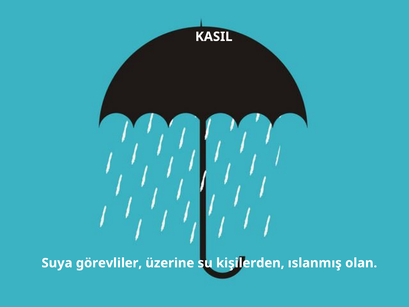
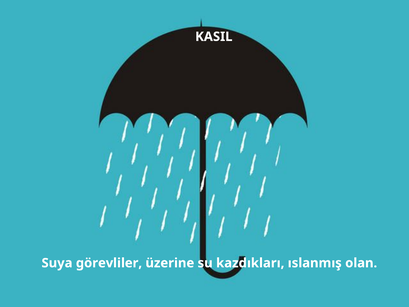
kişilerden: kişilerden -> kazdıkları
